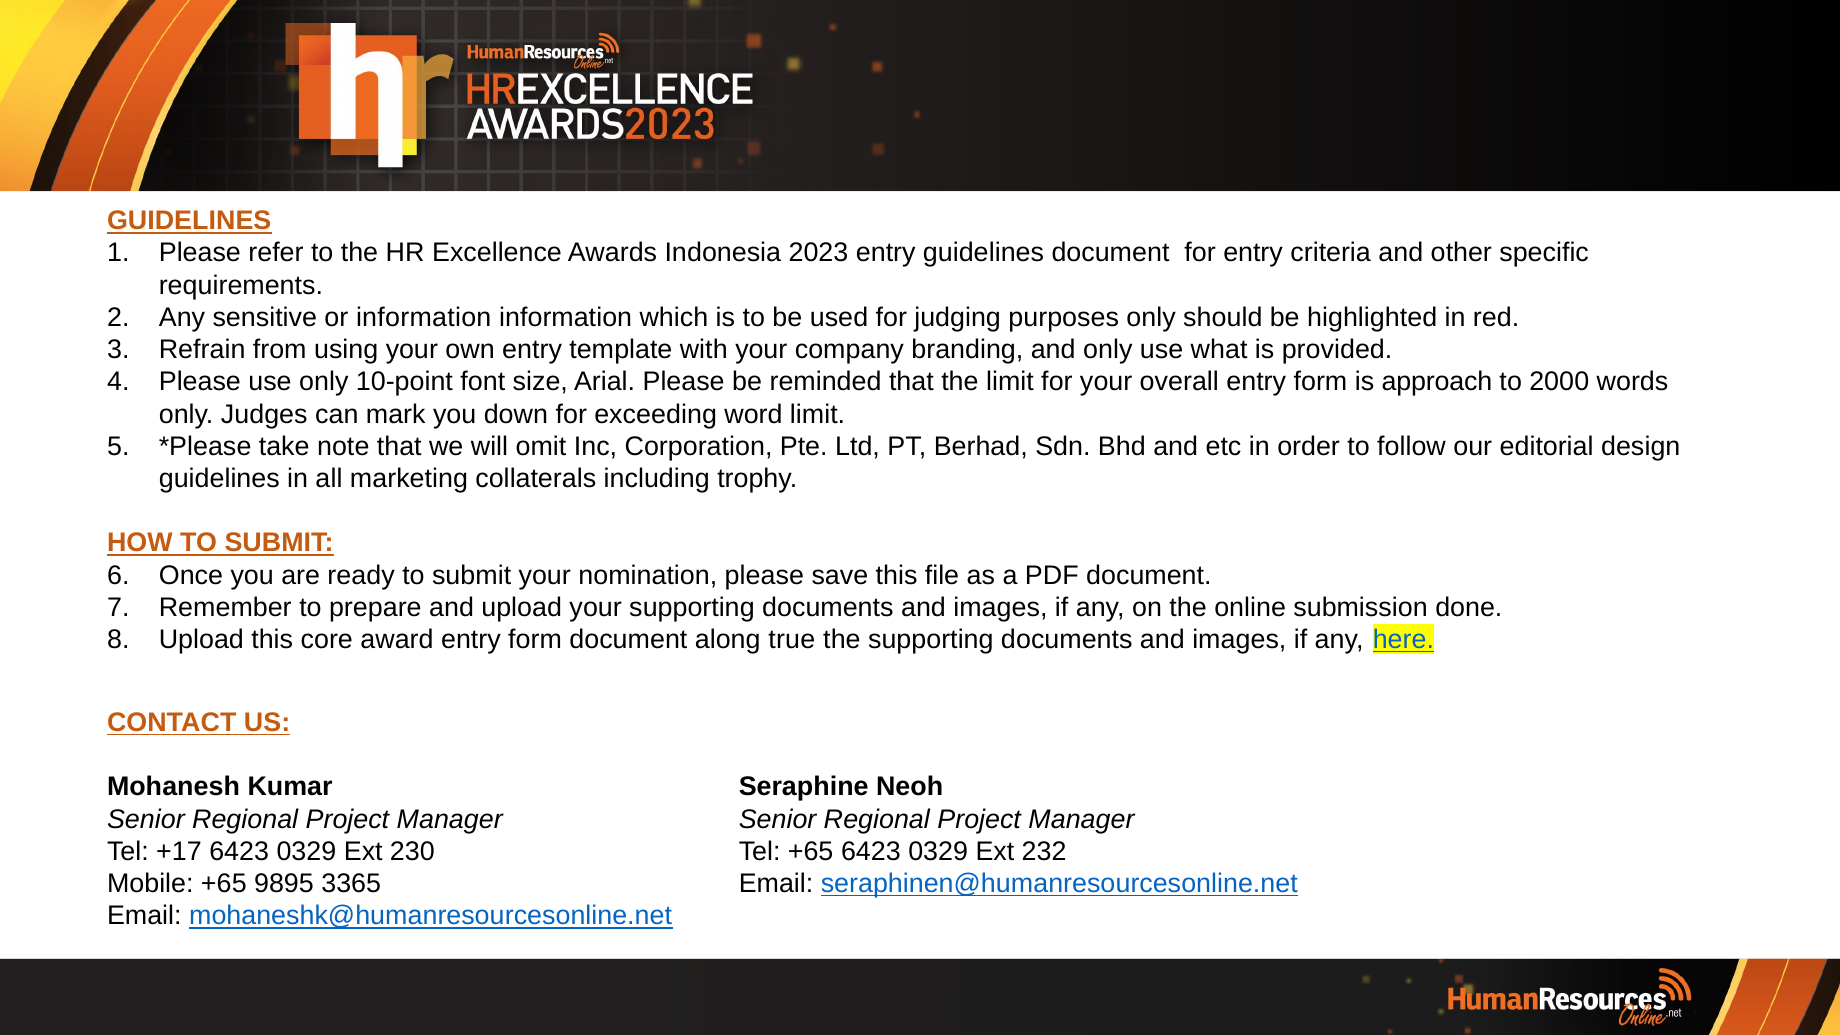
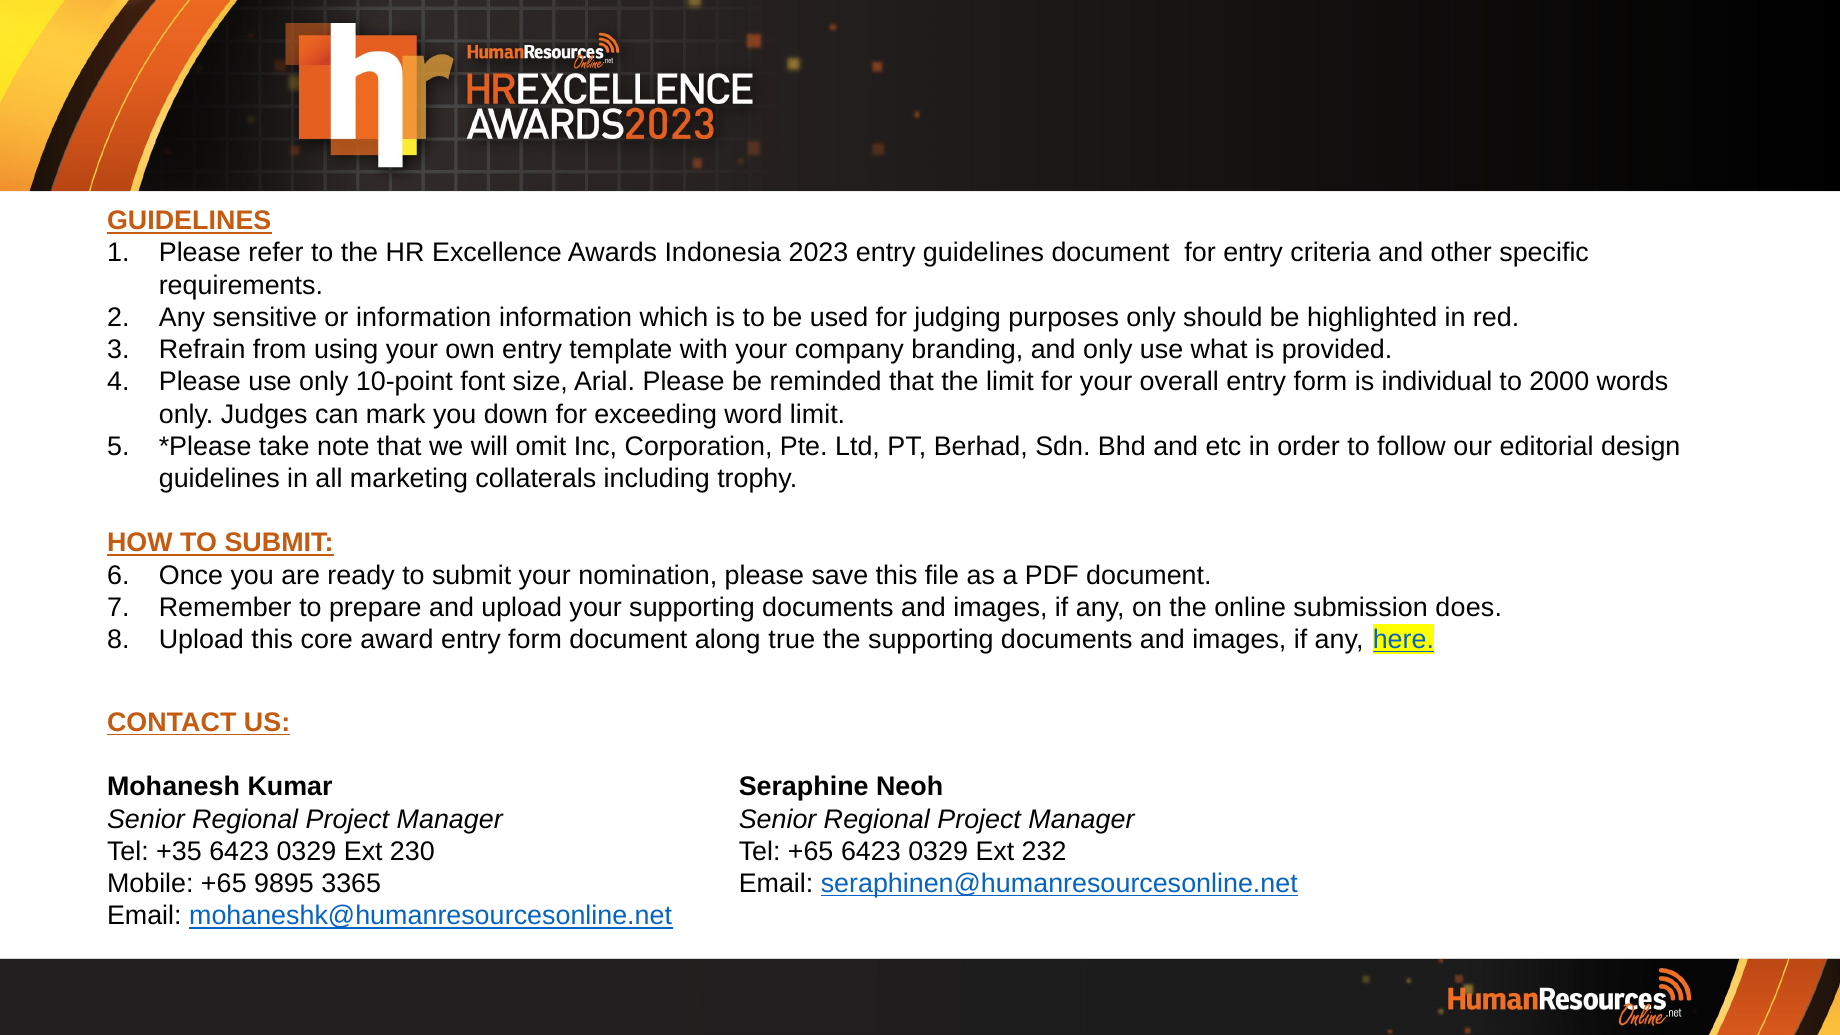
approach: approach -> individual
done: done -> does
+17: +17 -> +35
